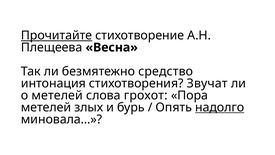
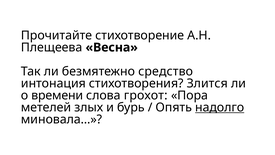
Прочитайте underline: present -> none
Звучат: Звучат -> Злится
о метелей: метелей -> времени
